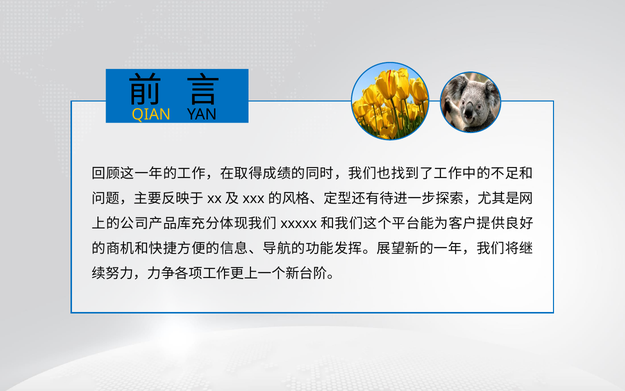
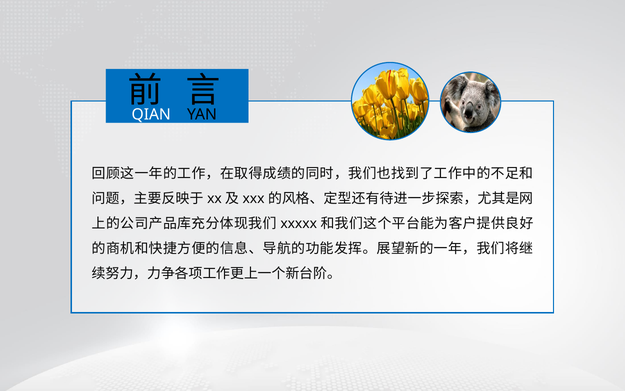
QIAN colour: yellow -> white
